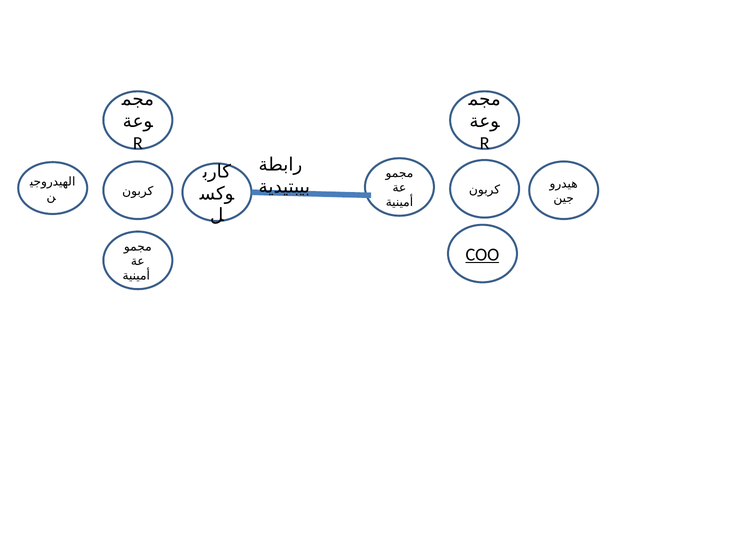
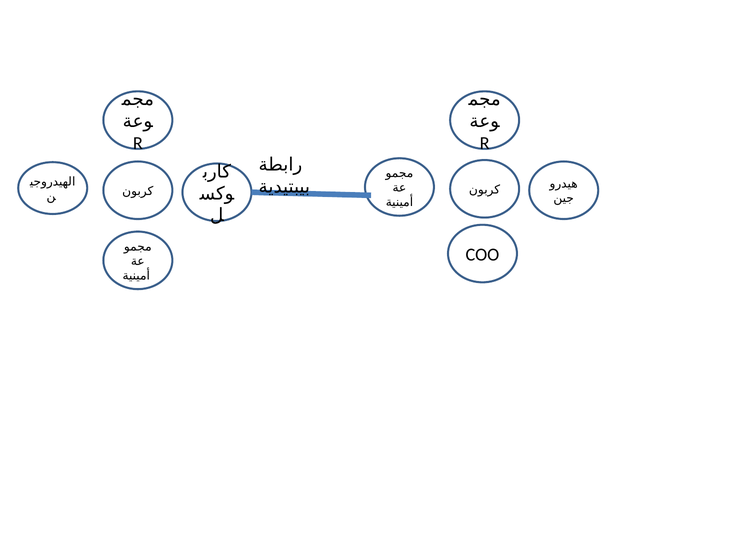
COO underline: present -> none
